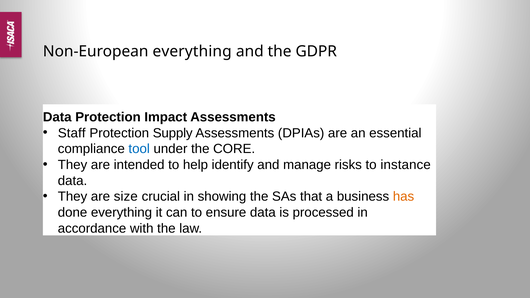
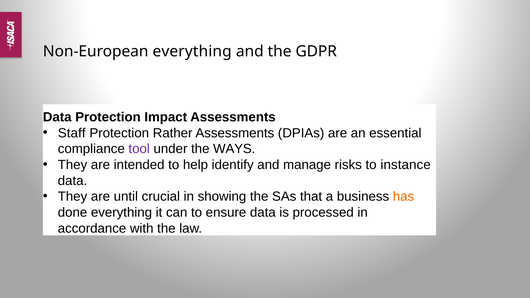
Supply: Supply -> Rather
tool colour: blue -> purple
CORE: CORE -> WAYS
size: size -> until
